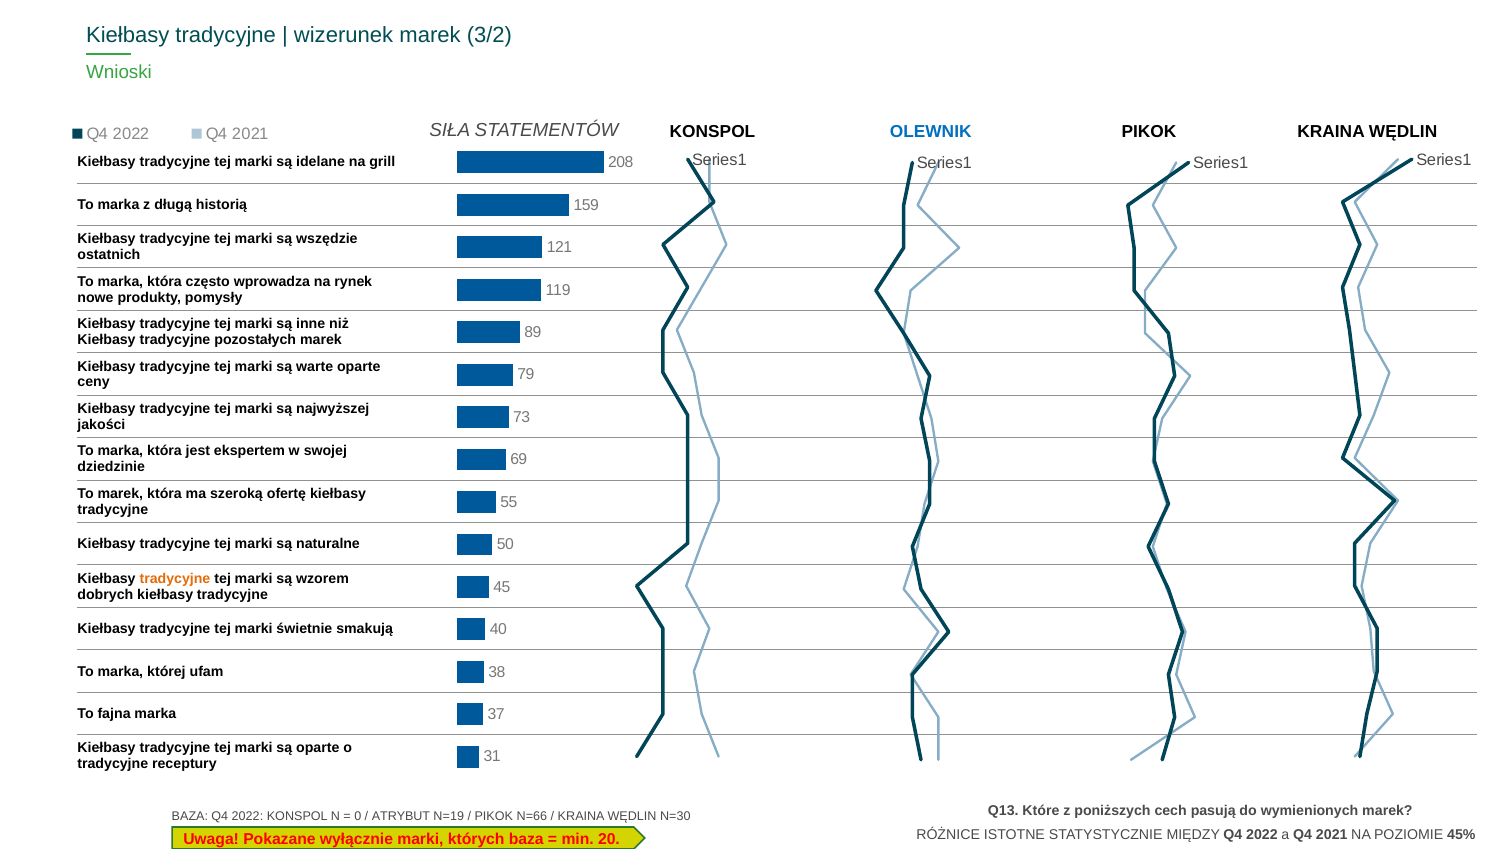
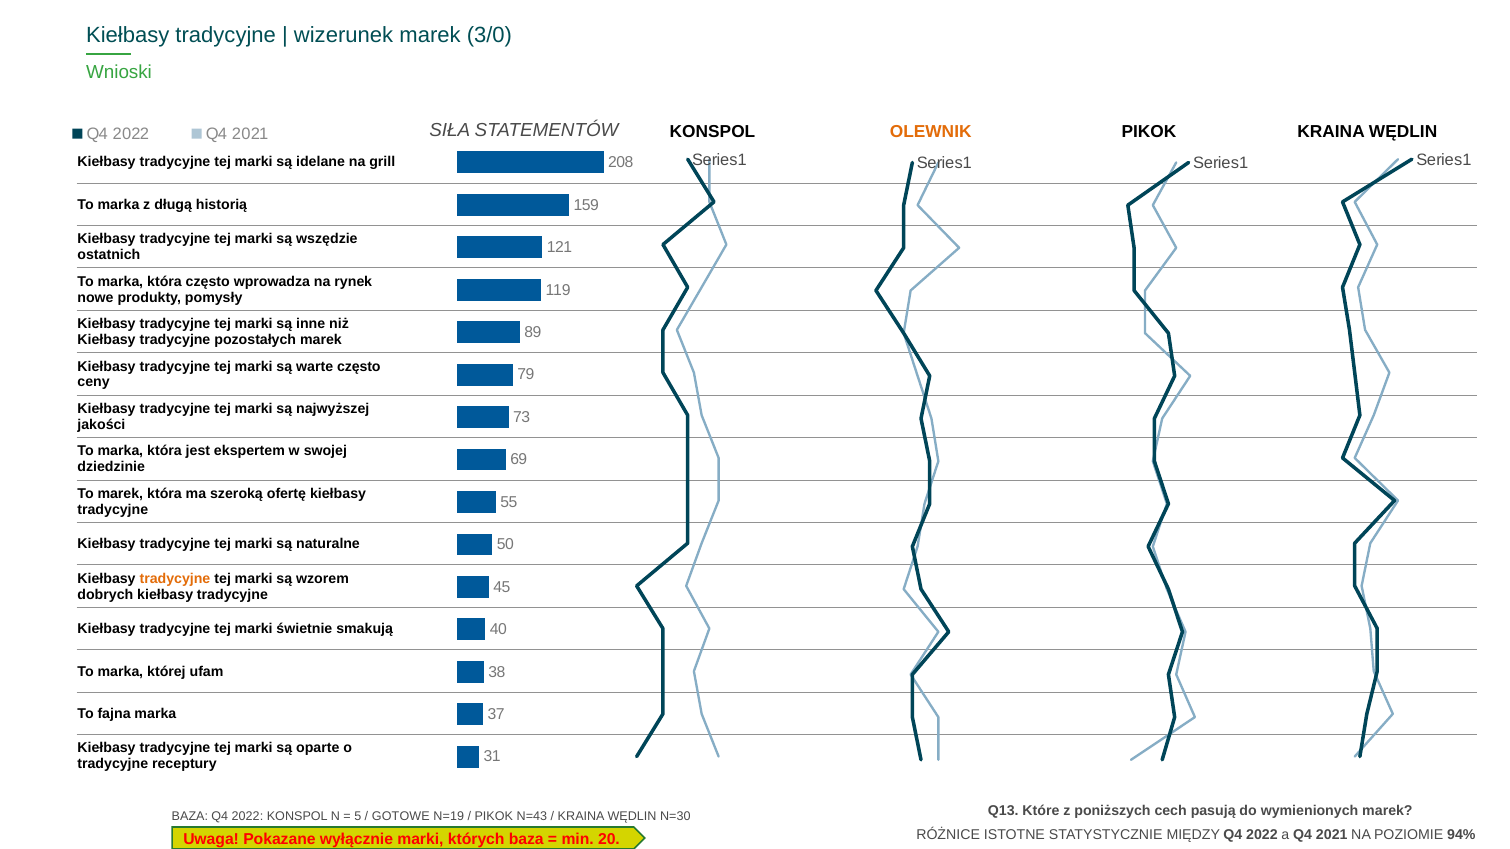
3/2: 3/2 -> 3/0
OLEWNIK colour: blue -> orange
warte oparte: oparte -> często
0: 0 -> 5
ATRYBUT: ATRYBUT -> GOTOWE
N=66: N=66 -> N=43
45%: 45% -> 94%
